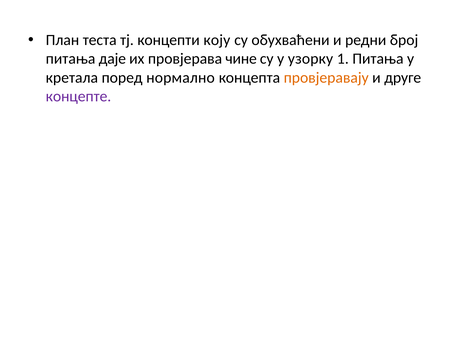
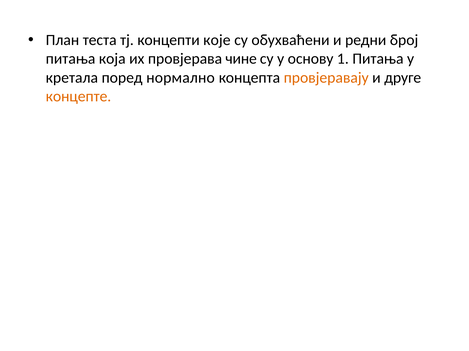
коју: коју -> које
даје: даје -> која
узорку: узорку -> основу
концепте colour: purple -> orange
